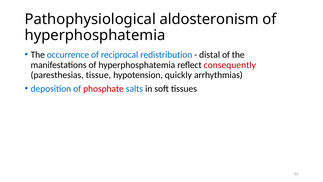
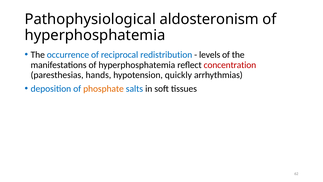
distal: distal -> levels
consequently: consequently -> concentration
tissue: tissue -> hands
phosphate colour: red -> orange
